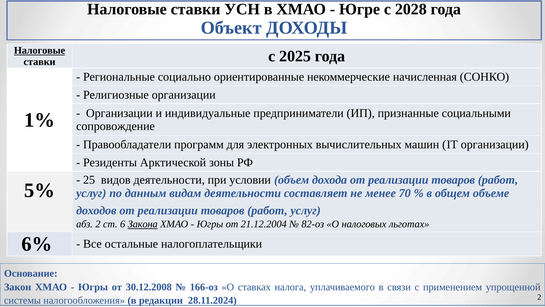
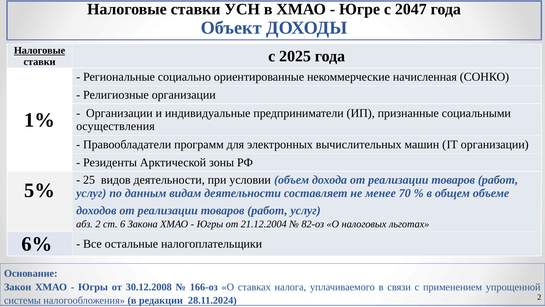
2028: 2028 -> 2047
сопровождение: сопровождение -> осуществления
Закона underline: present -> none
